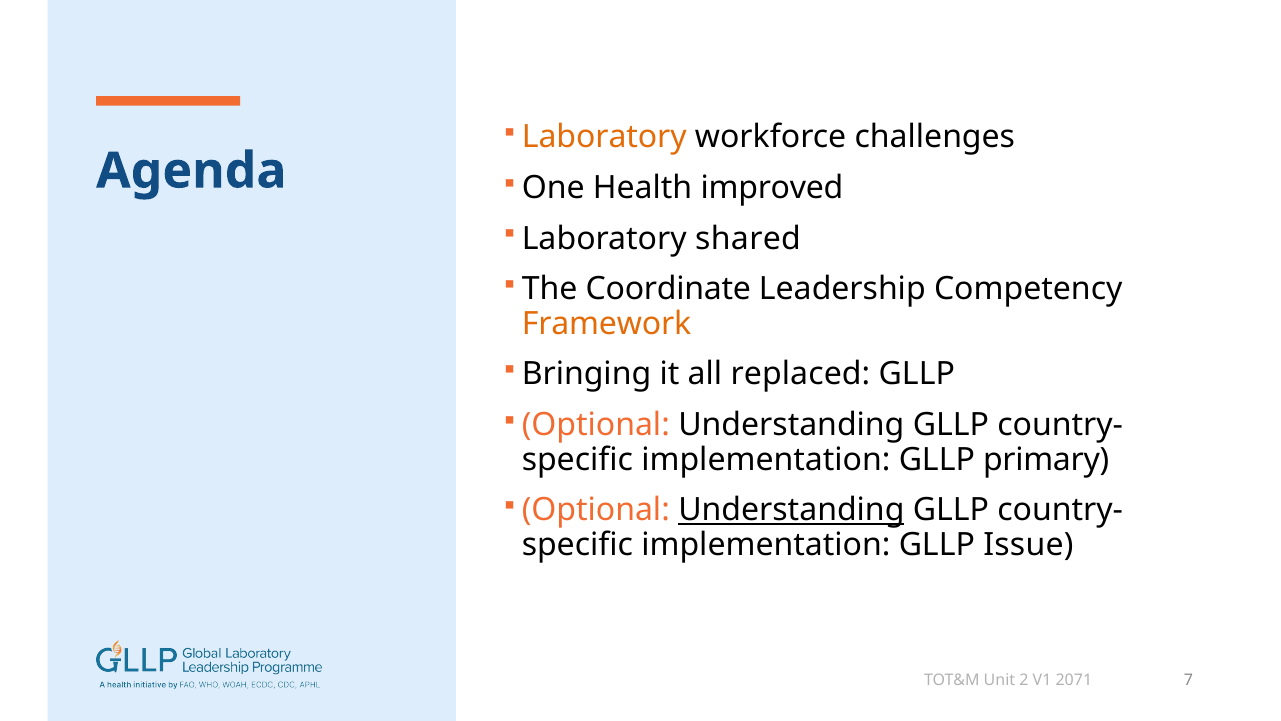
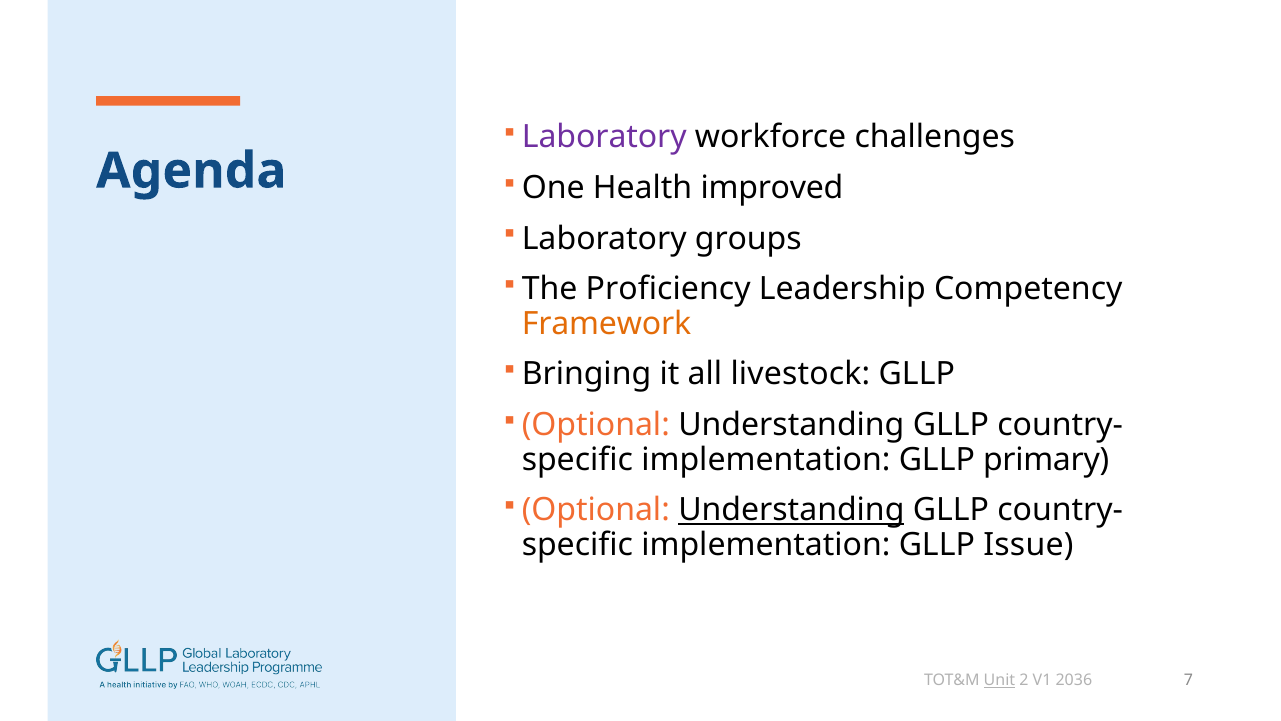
Laboratory at (604, 137) colour: orange -> purple
shared: shared -> groups
Coordinate: Coordinate -> Proficiency
replaced: replaced -> livestock
Unit underline: none -> present
2071: 2071 -> 2036
